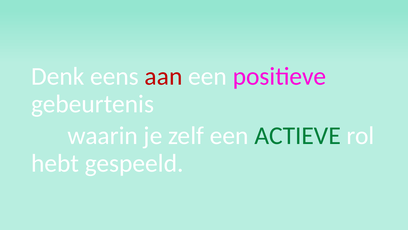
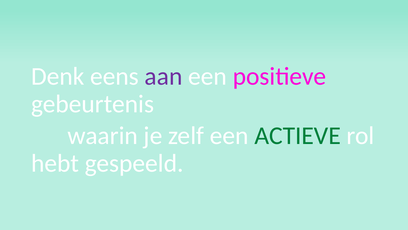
aan colour: red -> purple
